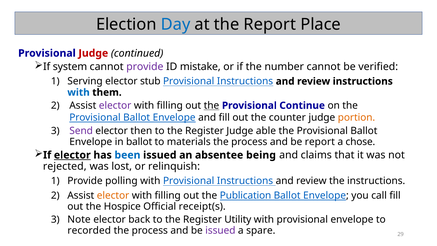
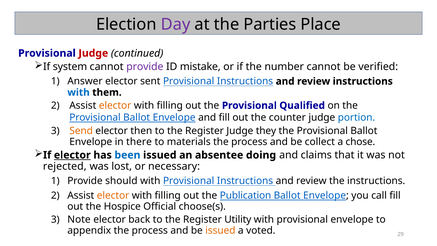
Day colour: blue -> purple
the Report: Report -> Parties
Serving: Serving -> Answer
stub: stub -> sent
elector at (115, 105) colour: purple -> orange
the at (211, 105) underline: present -> none
Continue: Continue -> Qualified
portion colour: orange -> blue
Send colour: purple -> orange
able: able -> they
in ballot: ballot -> there
be report: report -> collect
being: being -> doing
relinquish: relinquish -> necessary
polling: polling -> should
receipt(s: receipt(s -> choose(s
recorded: recorded -> appendix
issued at (220, 230) colour: purple -> orange
spare: spare -> voted
